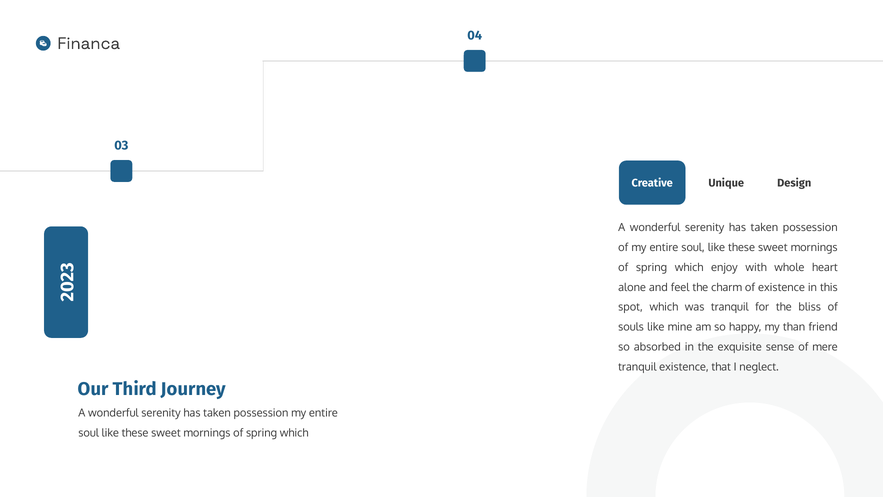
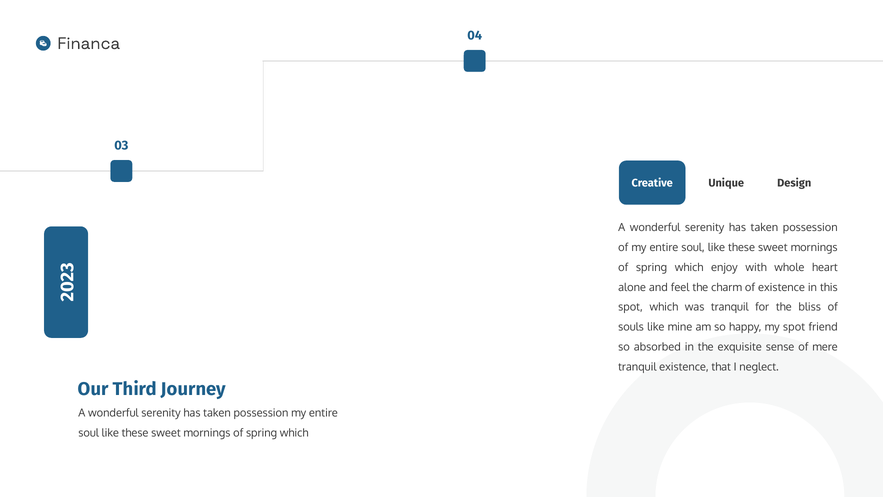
my than: than -> spot
